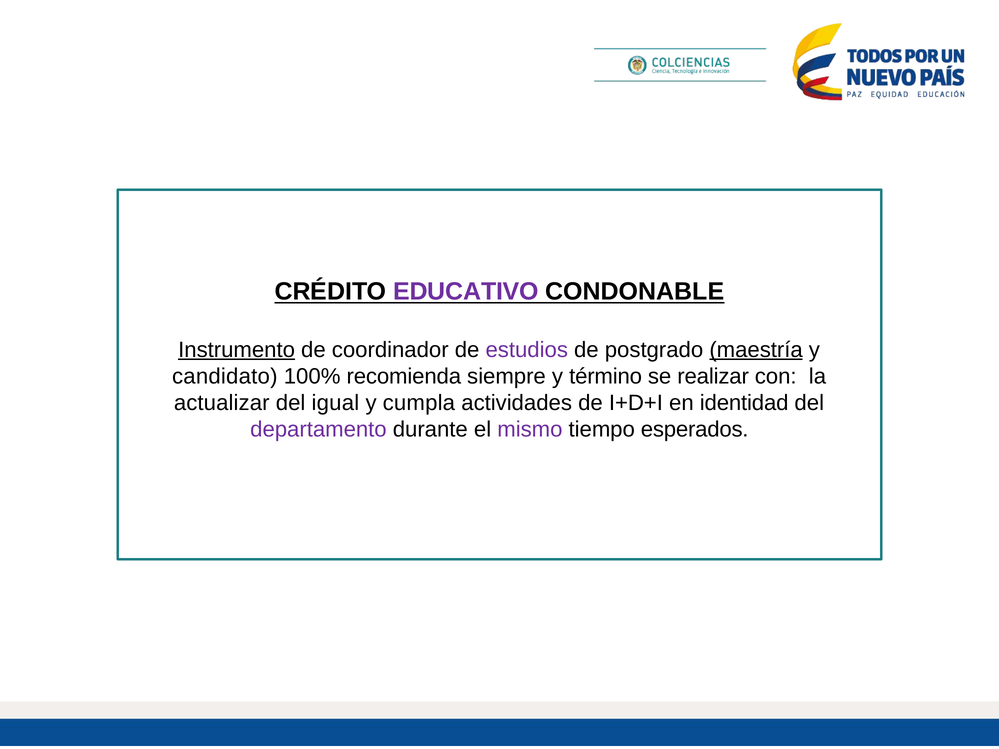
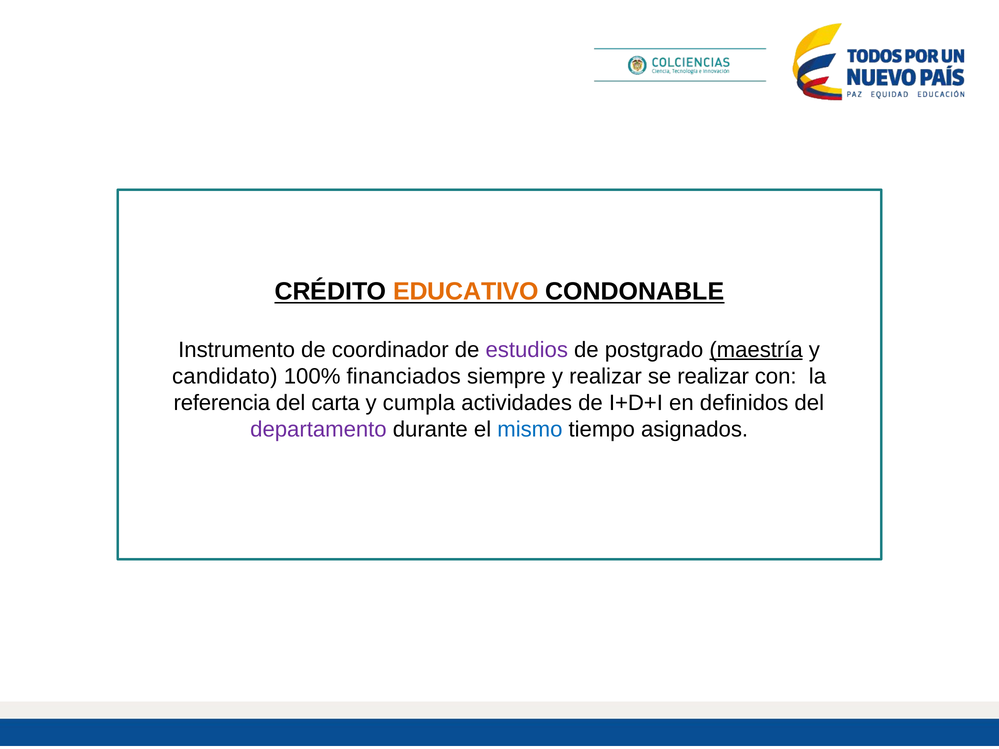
EDUCATIVO colour: purple -> orange
Instrumento underline: present -> none
recomienda: recomienda -> financiados
y término: término -> realizar
actualizar: actualizar -> referencia
igual: igual -> carta
identidad: identidad -> definidos
mismo colour: purple -> blue
esperados: esperados -> asignados
